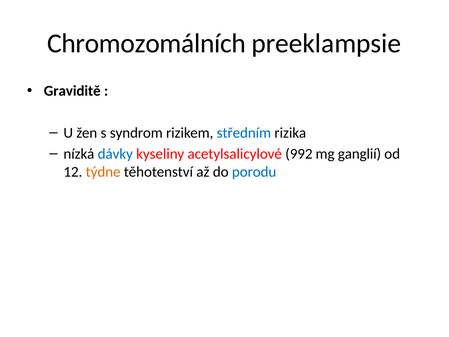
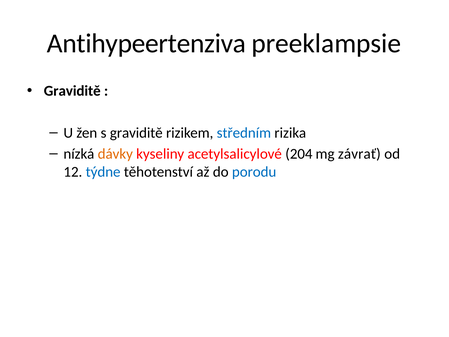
Chromozomálních: Chromozomálních -> Antihypeertenziva
s syndrom: syndrom -> graviditě
dávky colour: blue -> orange
992: 992 -> 204
ganglií: ganglií -> závrať
týdne colour: orange -> blue
